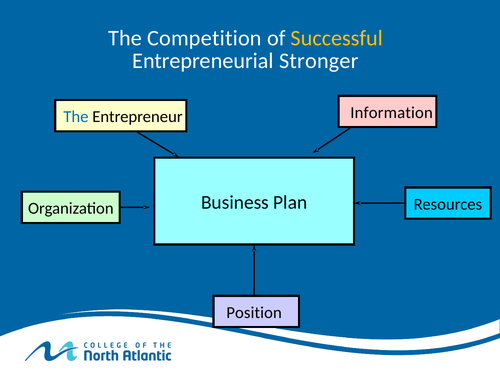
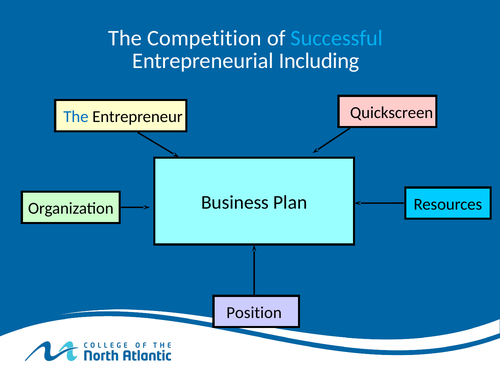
Successful colour: yellow -> light blue
Stronger: Stronger -> Including
Information: Information -> Quickscreen
